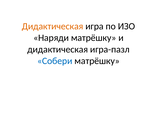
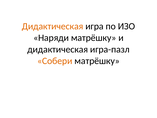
Cобери colour: blue -> orange
